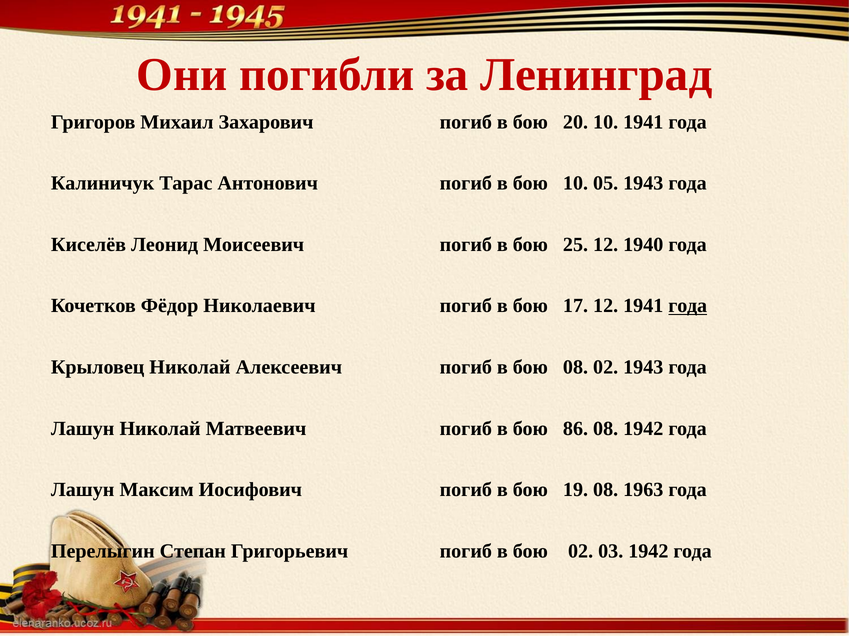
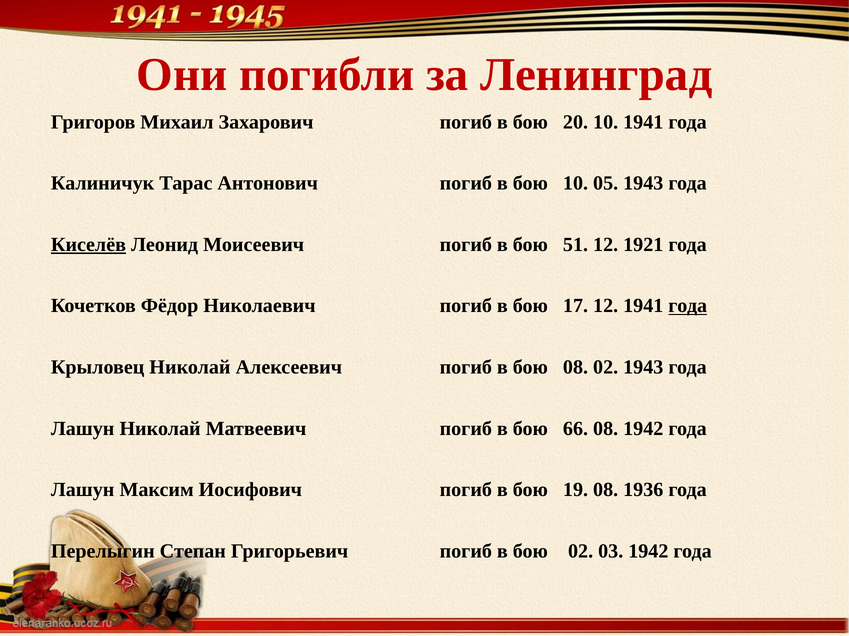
Киселёв underline: none -> present
25: 25 -> 51
1940: 1940 -> 1921
86: 86 -> 66
1963: 1963 -> 1936
